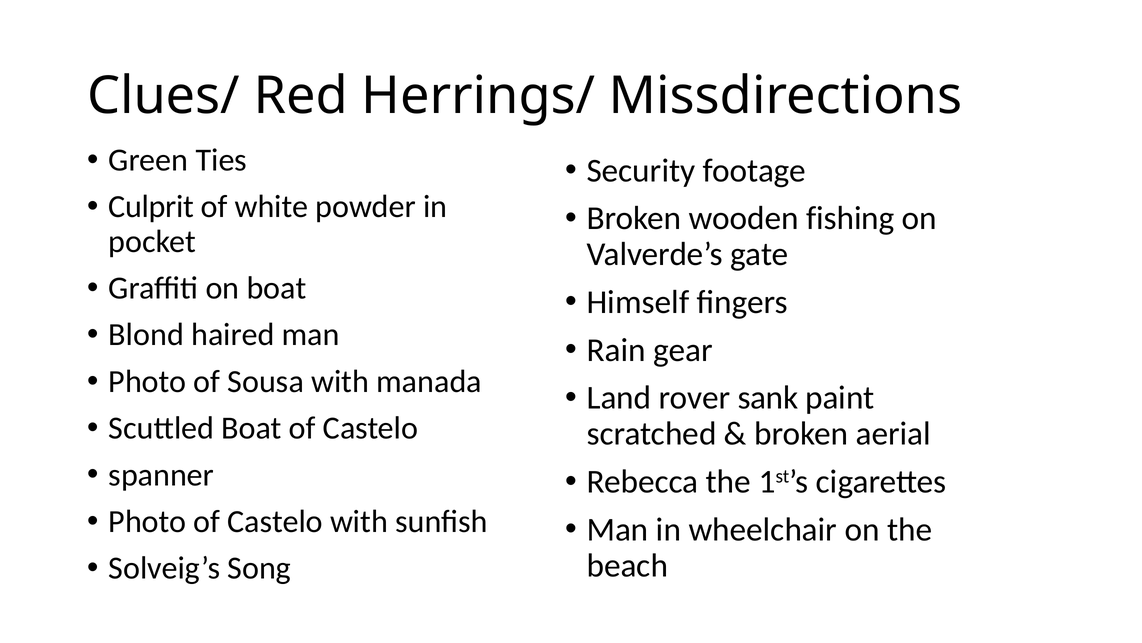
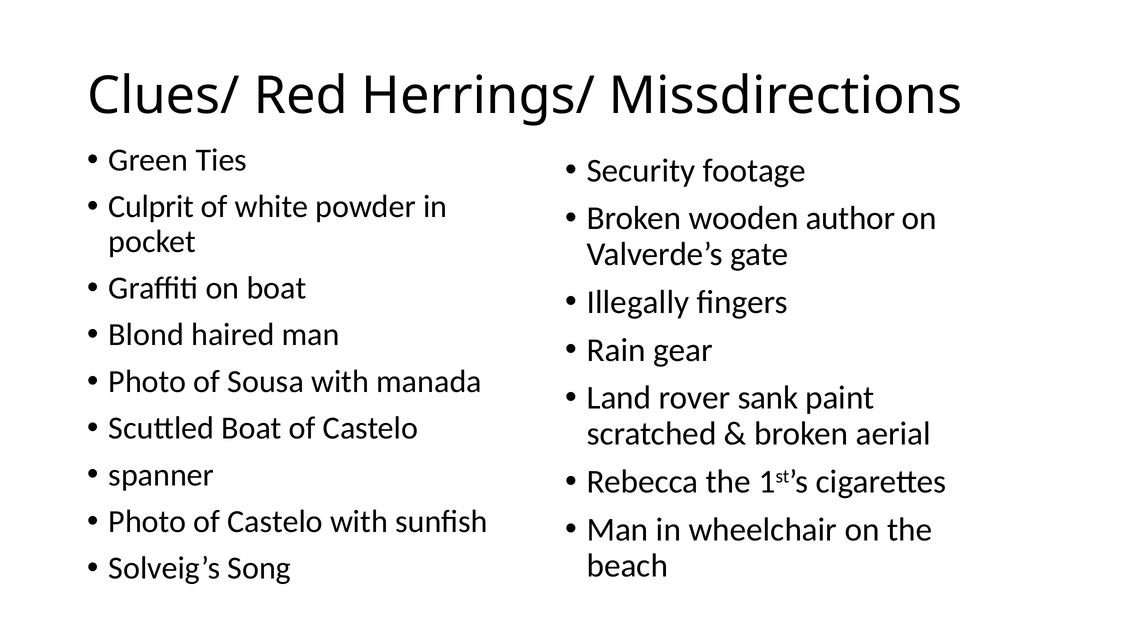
fishing: fishing -> author
Himself: Himself -> Illegally
